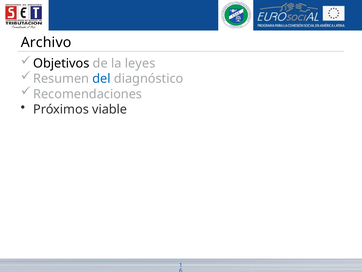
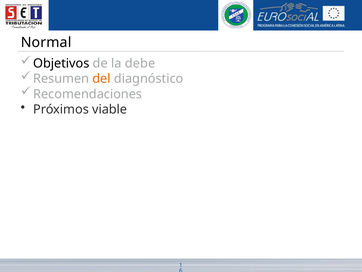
Archivo: Archivo -> Normal
leyes: leyes -> debe
del colour: blue -> orange
